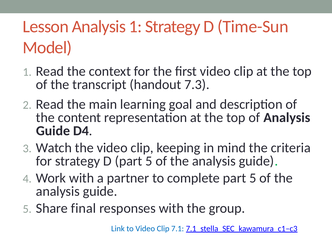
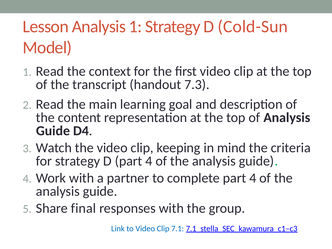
Time-Sun: Time-Sun -> Cold-Sun
D part 5: 5 -> 4
complete part 5: 5 -> 4
